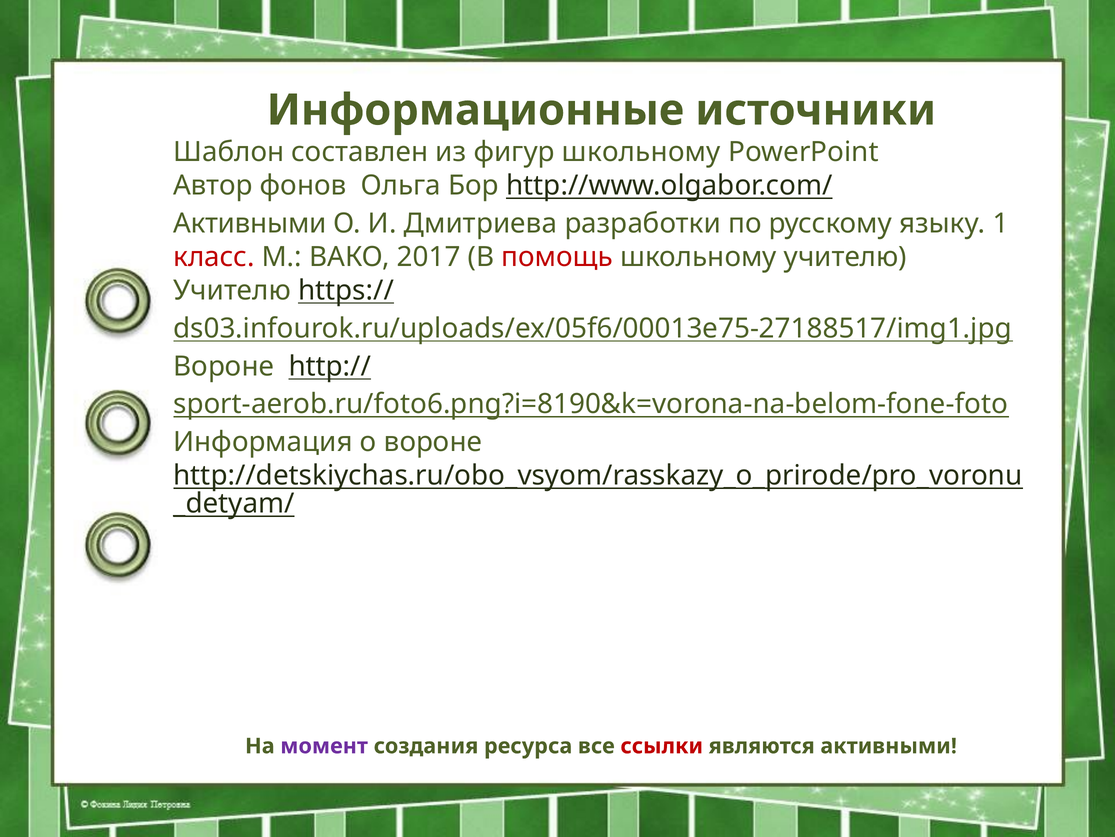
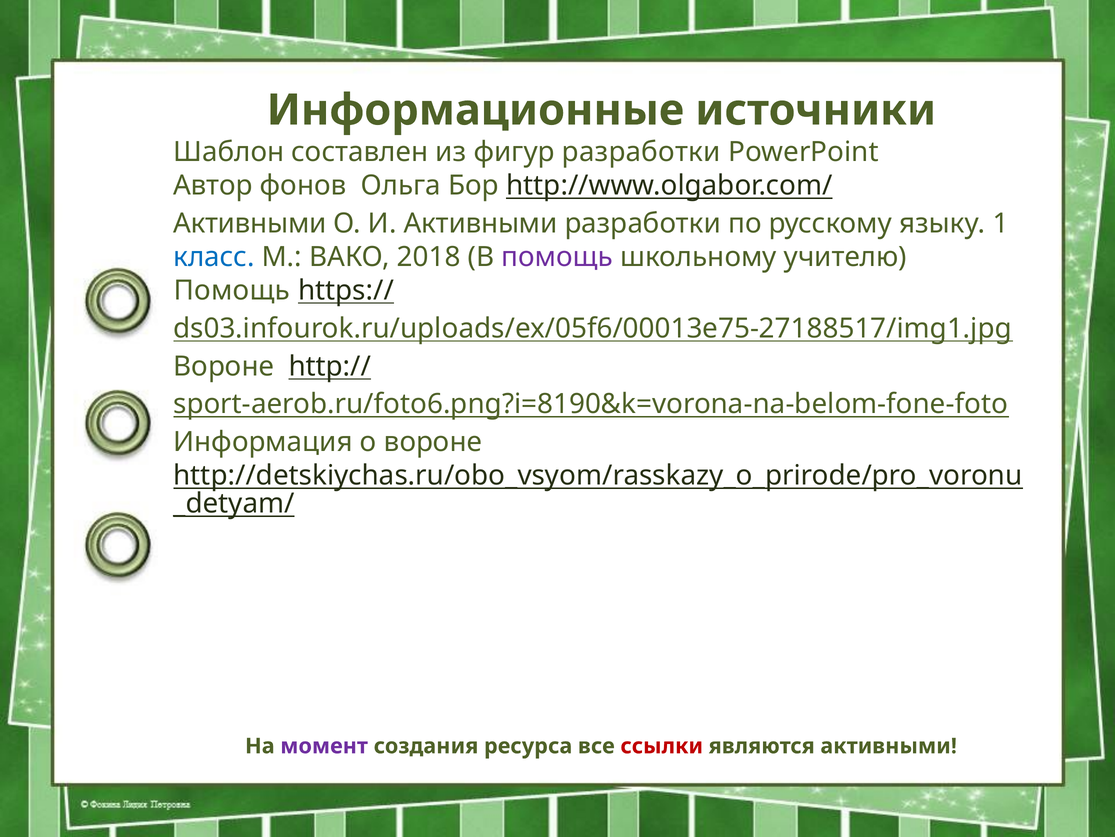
фигур школьному: школьному -> разработки
И Дмитриева: Дмитриева -> Активными
класс colour: red -> blue
2017: 2017 -> 2018
помощь at (557, 257) colour: red -> purple
Учителю at (232, 290): Учителю -> Помощь
